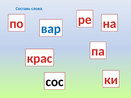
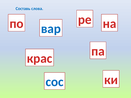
сос colour: black -> blue
